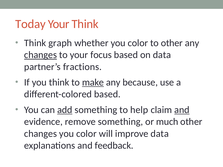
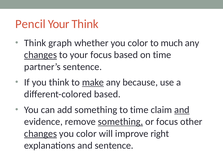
Today: Today -> Pencil
to other: other -> much
on data: data -> time
partner’s fractions: fractions -> sentence
add underline: present -> none
to help: help -> time
something at (120, 122) underline: none -> present
or much: much -> focus
changes at (41, 134) underline: none -> present
improve data: data -> right
and feedback: feedback -> sentence
